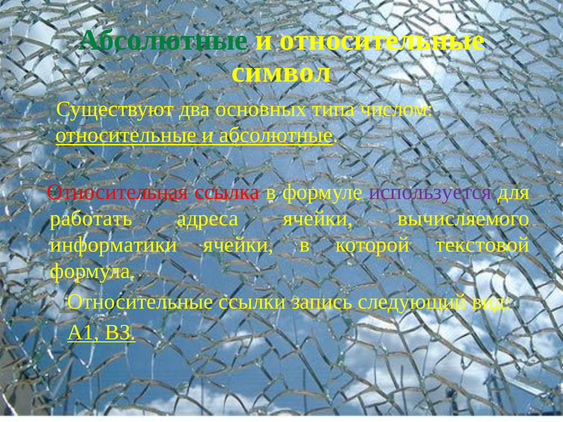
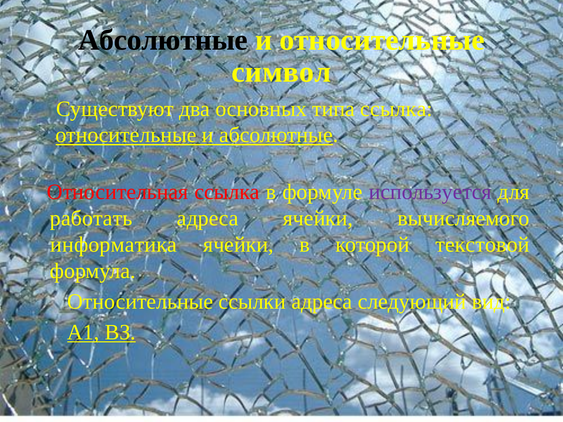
Абсолютные at (163, 40) colour: green -> black
типа числом: числом -> ссылка
информатики: информатики -> информатика
ссылки запись: запись -> адреса
